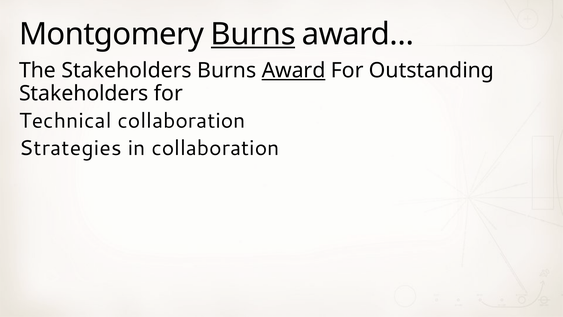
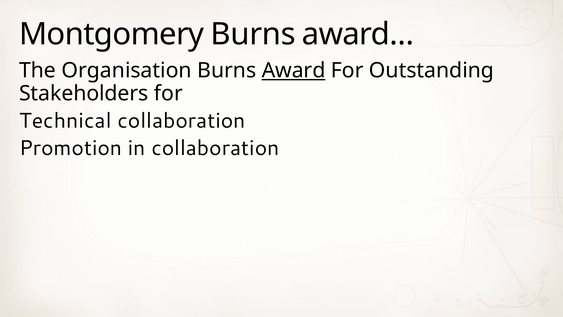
Burns at (253, 34) underline: present -> none
The Stakeholders: Stakeholders -> Organisation
Strategies: Strategies -> Promotion
